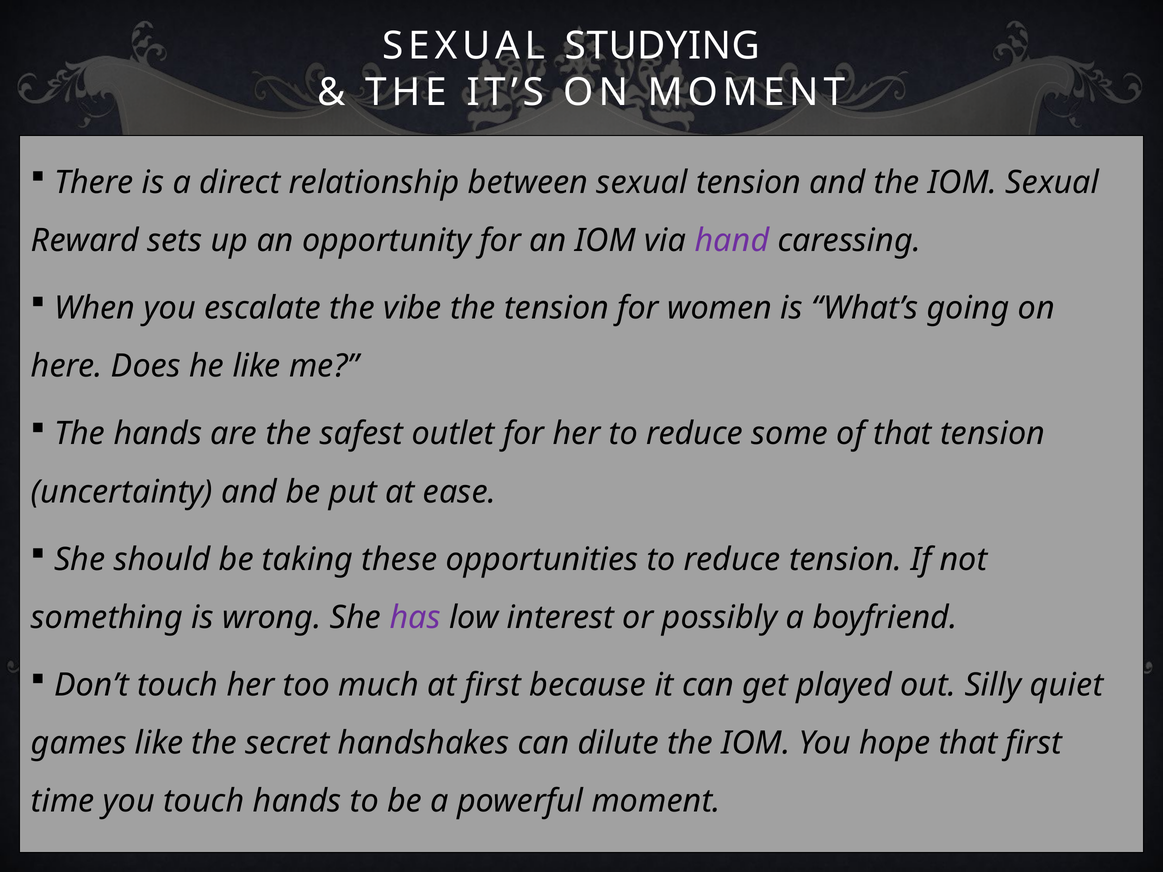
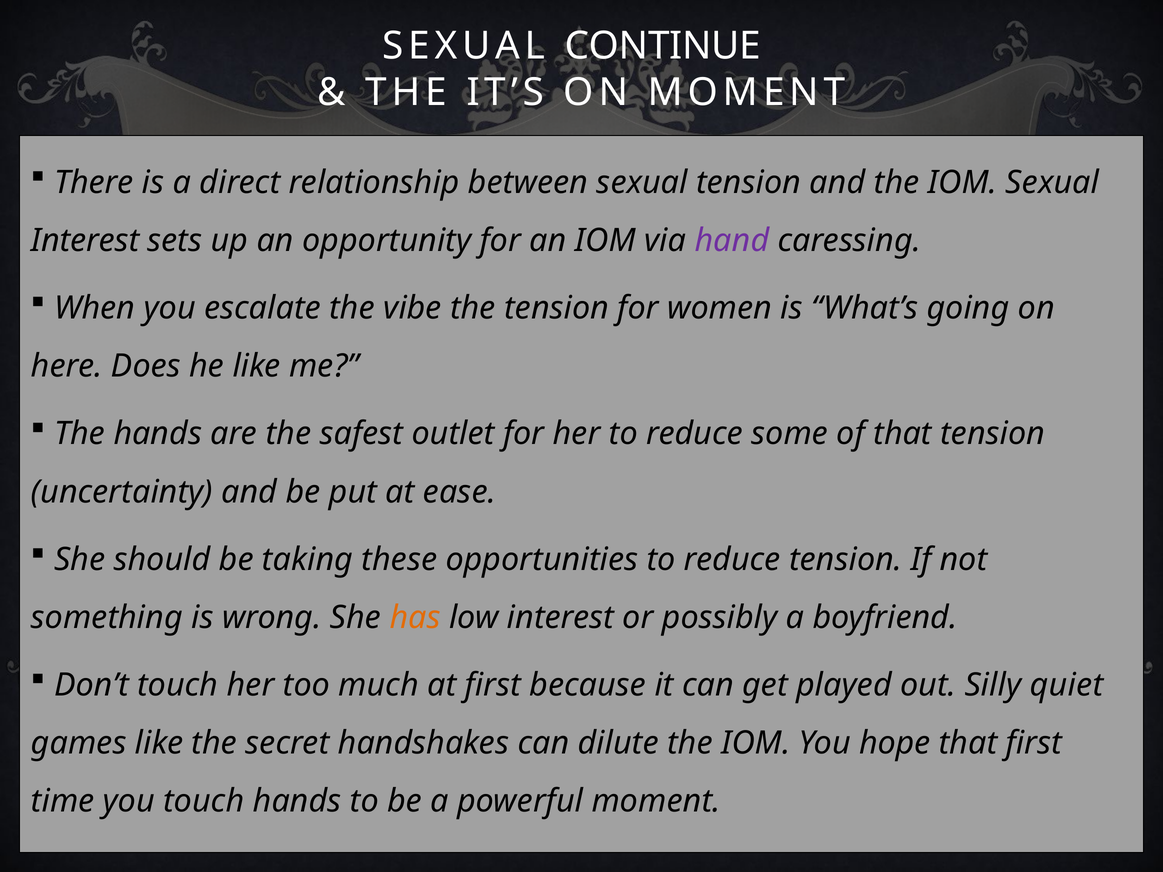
STUDYING: STUDYING -> CONTINUE
Reward at (85, 241): Reward -> Interest
has colour: purple -> orange
